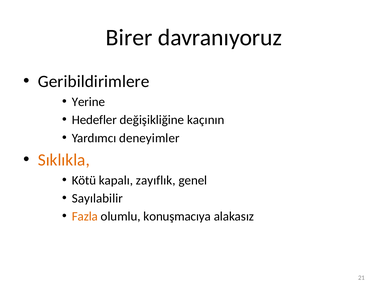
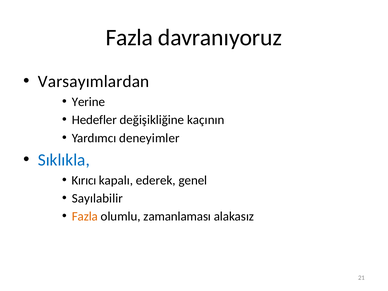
Birer at (129, 38): Birer -> Fazla
Geribildirimlere: Geribildirimlere -> Varsayımlardan
Sıklıkla colour: orange -> blue
Kötü: Kötü -> Kırıcı
zayıflık: zayıflık -> ederek
konuşmacıya: konuşmacıya -> zamanlaması
